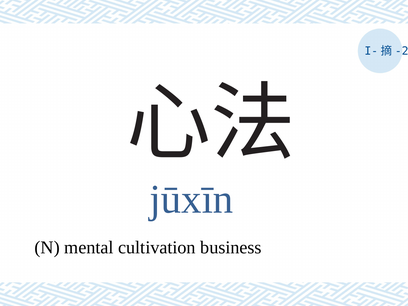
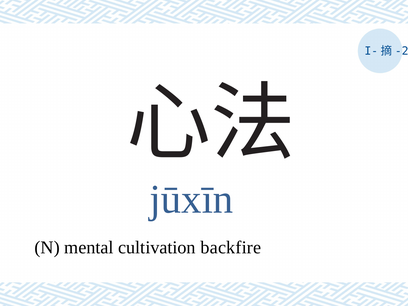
business: business -> backfire
